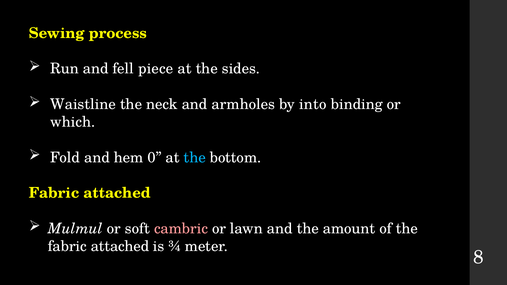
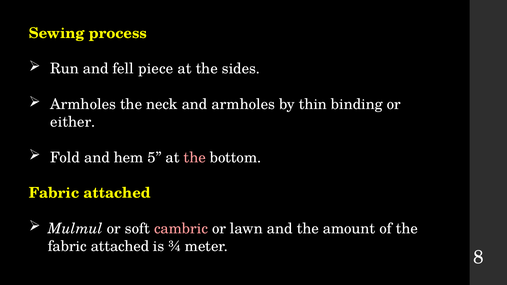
Waistline at (83, 104): Waistline -> Armholes
into: into -> thin
which: which -> either
0: 0 -> 5
the at (195, 158) colour: light blue -> pink
